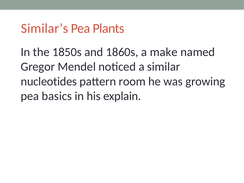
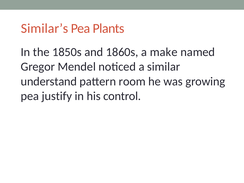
nucleotides: nucleotides -> understand
basics: basics -> justify
explain: explain -> control
